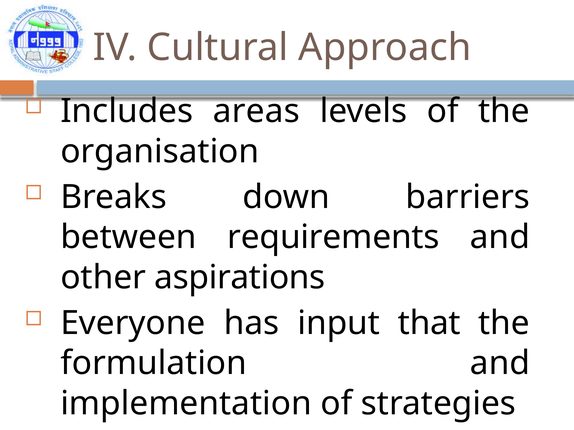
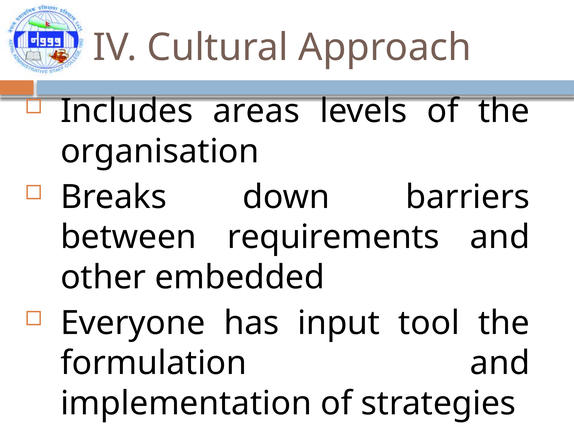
aspirations: aspirations -> embedded
that: that -> tool
